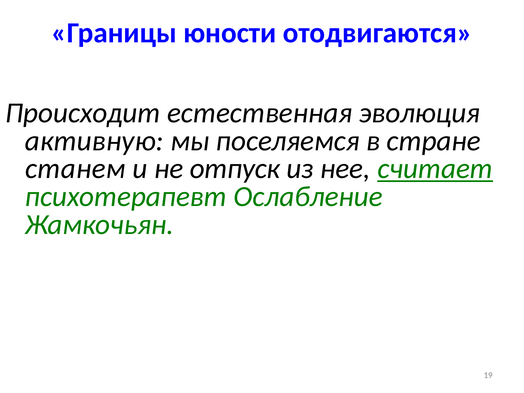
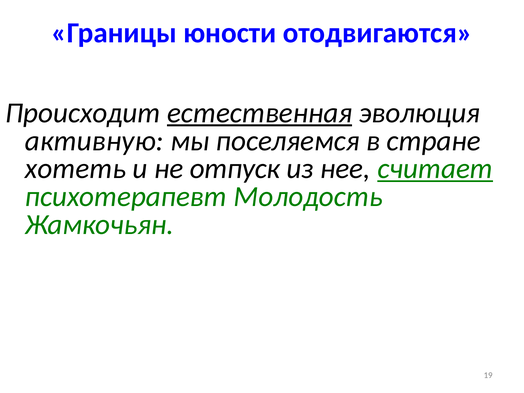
естественная underline: none -> present
станем: станем -> хотеть
Ослабление: Ослабление -> Молодость
